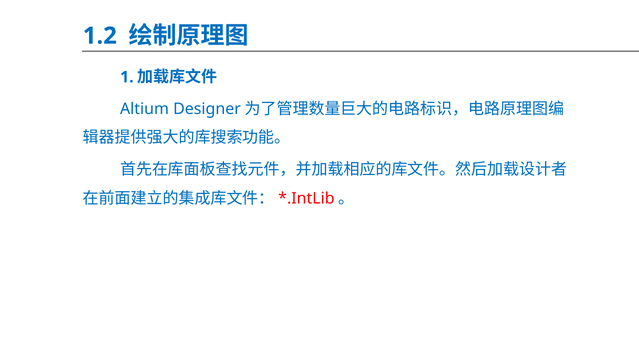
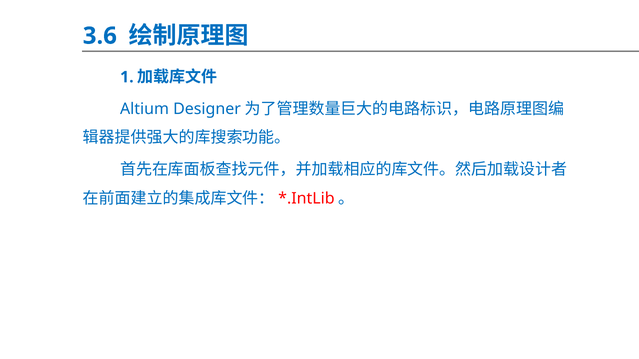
1.2: 1.2 -> 3.6
